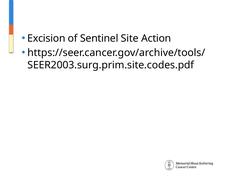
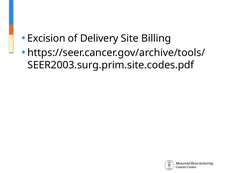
Sentinel: Sentinel -> Delivery
Action: Action -> Billing
